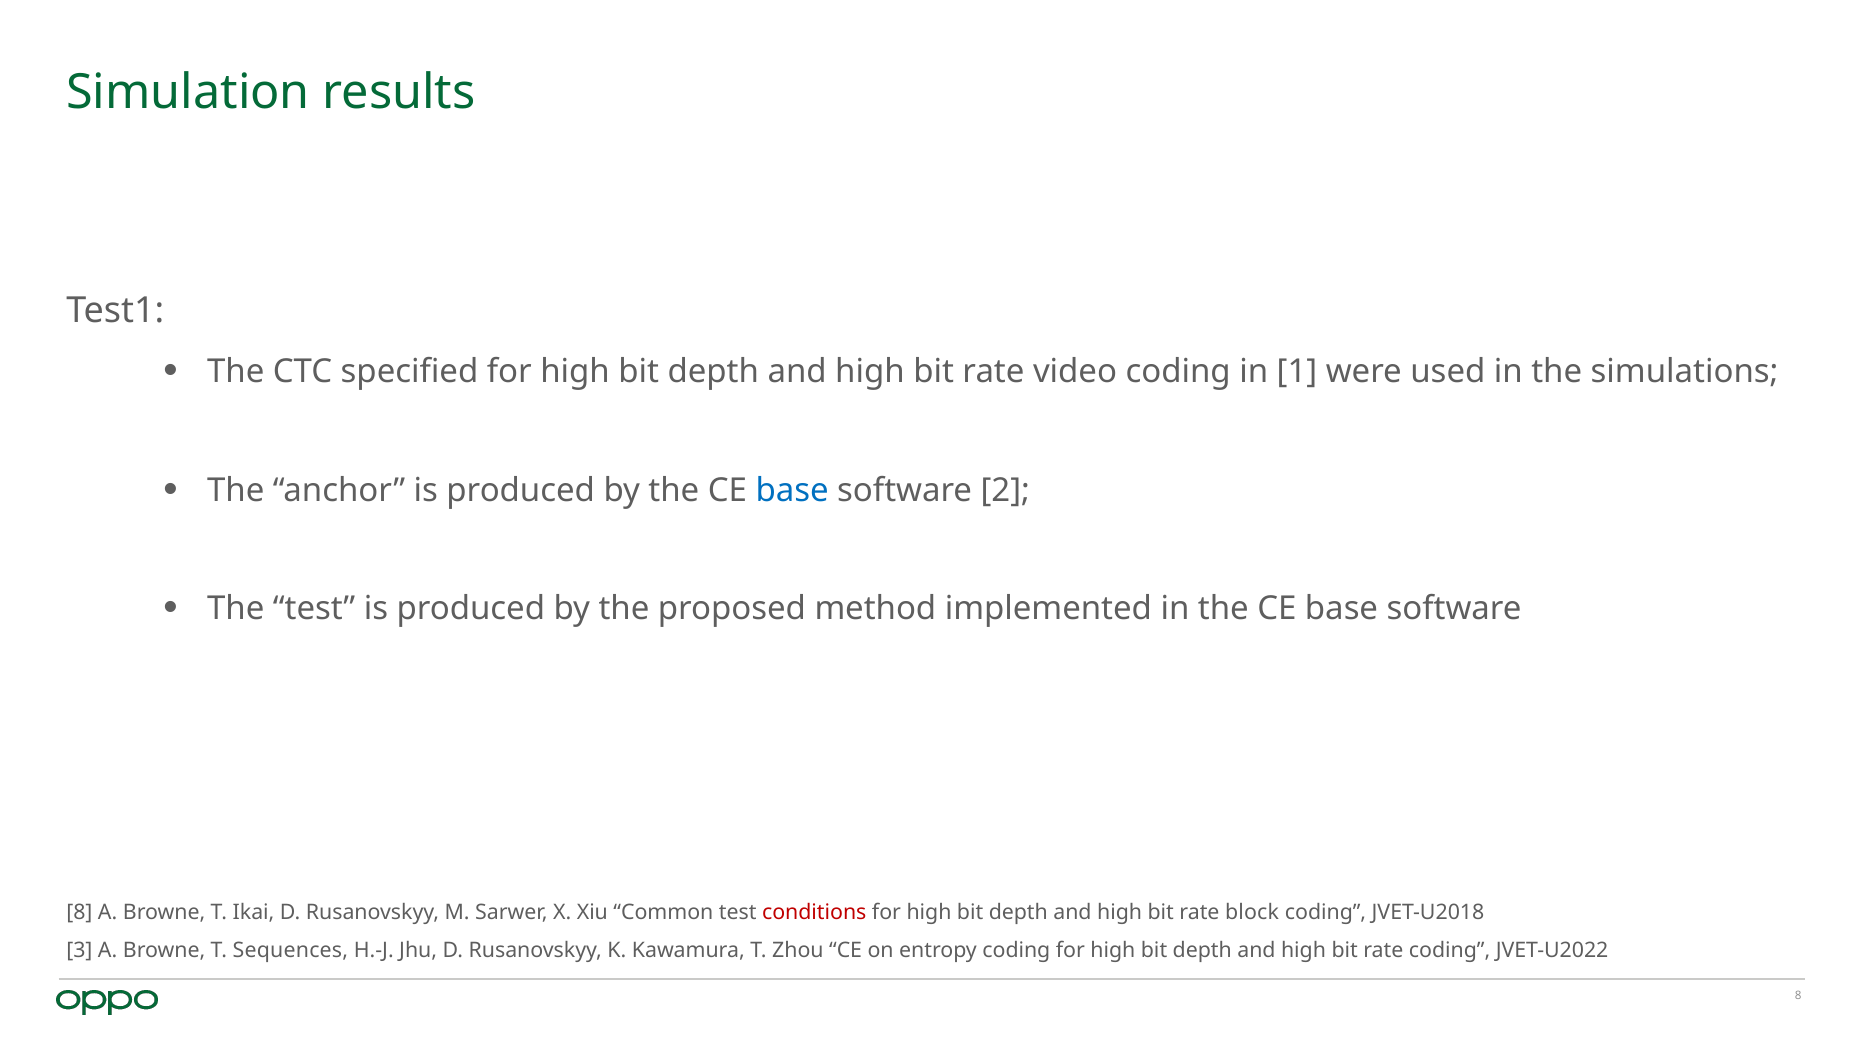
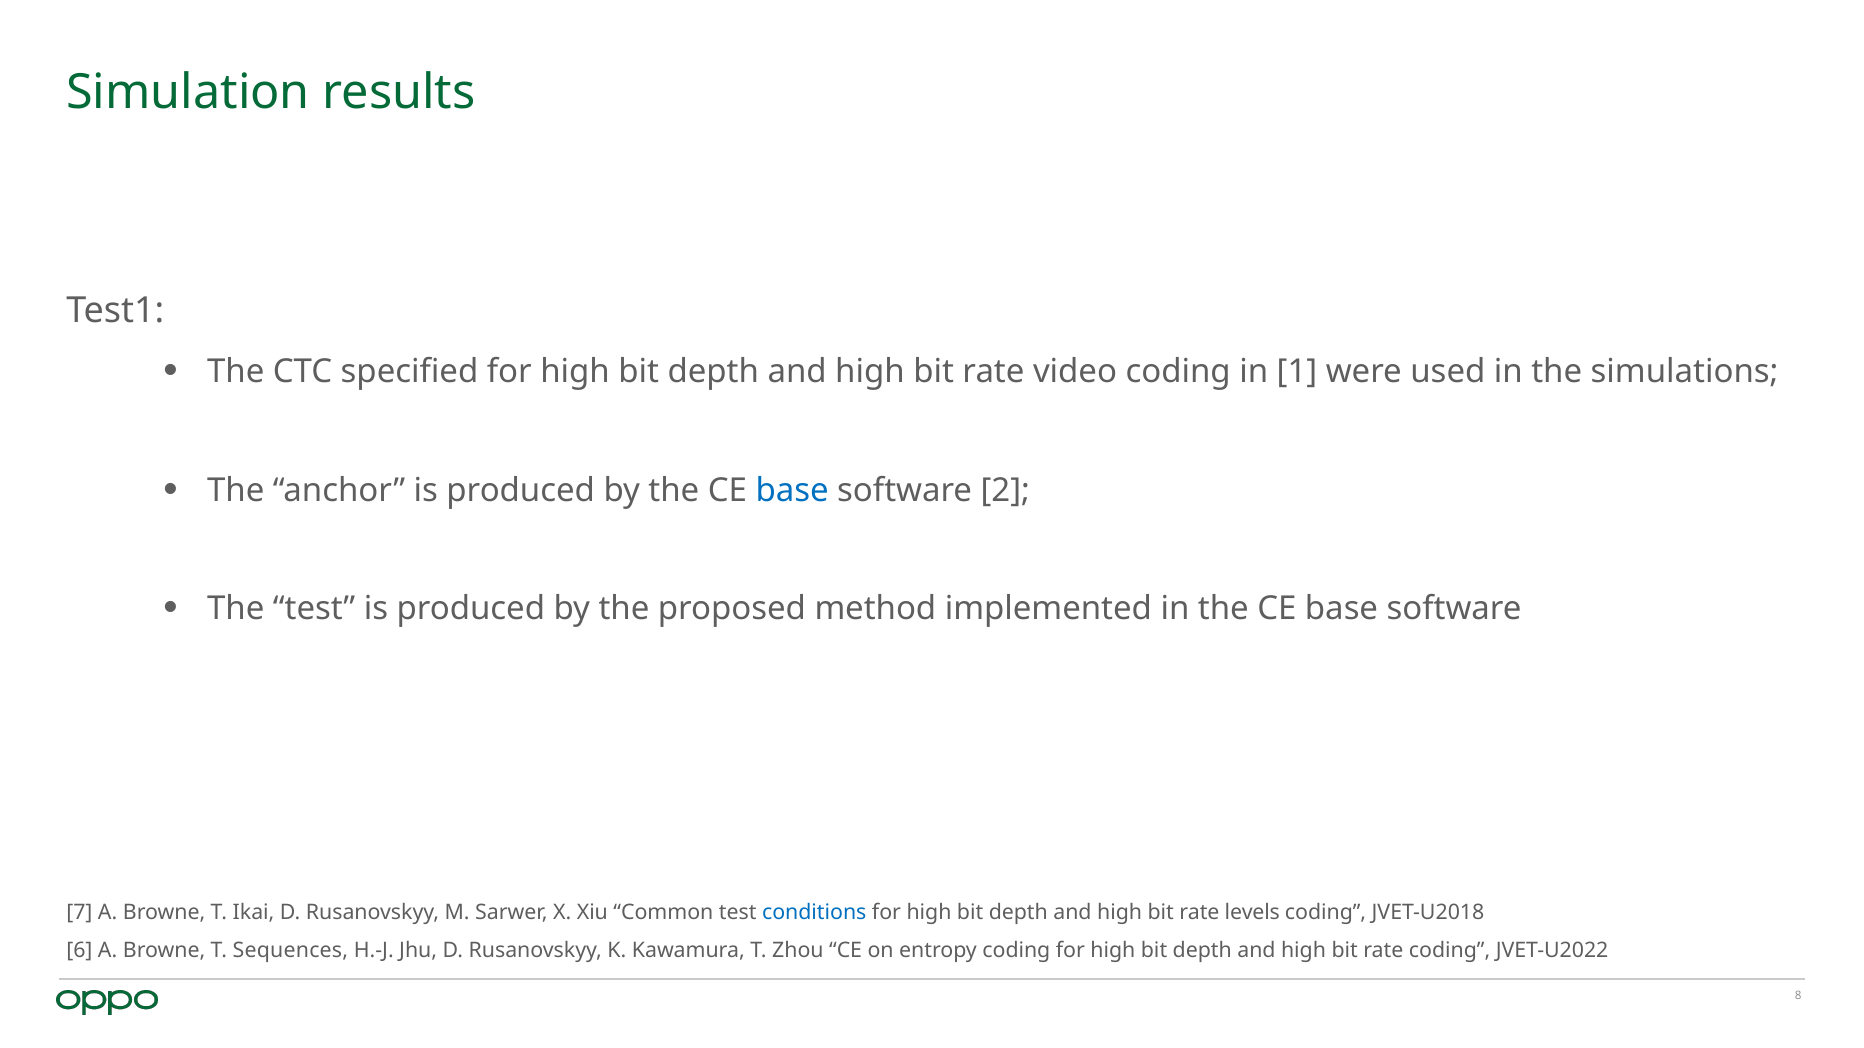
8 at (79, 912): 8 -> 7
conditions colour: red -> blue
block: block -> levels
3: 3 -> 6
